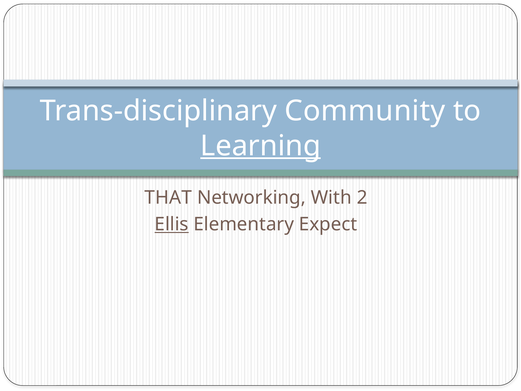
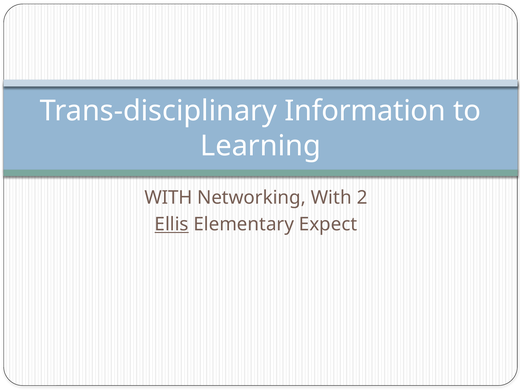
Community: Community -> Information
Learning underline: present -> none
THAT at (168, 198): THAT -> WITH
